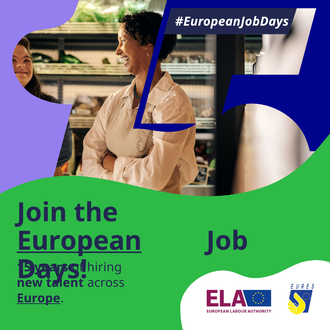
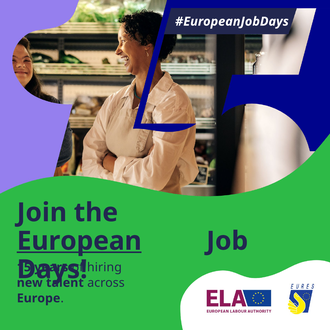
Europe underline: present -> none
